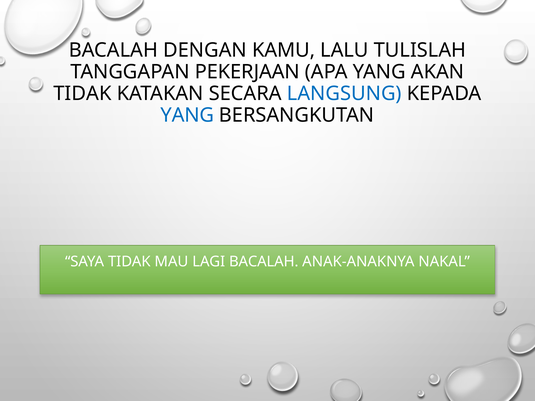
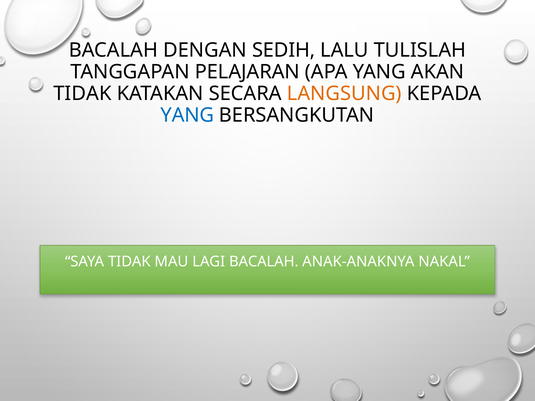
KAMU: KAMU -> SEDIH
PEKERJAAN: PEKERJAAN -> PELAJARAN
LANGSUNG colour: blue -> orange
